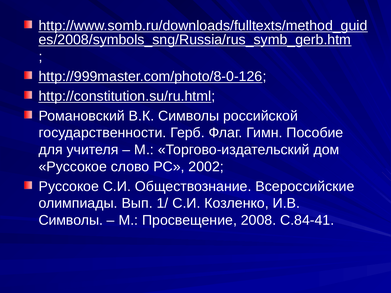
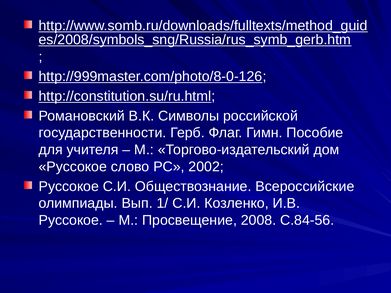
Символы at (71, 220): Символы -> Руссокое
С.84-41: С.84-41 -> С.84-56
